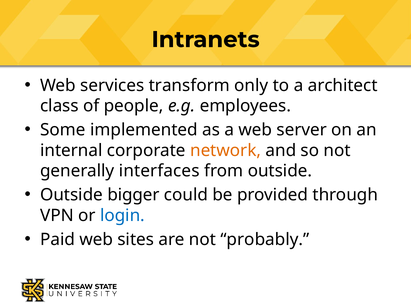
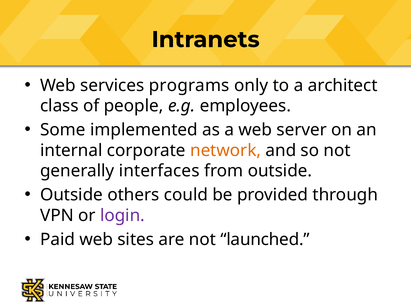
transform: transform -> programs
bigger: bigger -> others
login colour: blue -> purple
probably: probably -> launched
